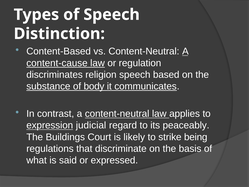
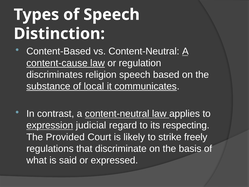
body: body -> local
peaceably: peaceably -> respecting
Buildings: Buildings -> Provided
being: being -> freely
